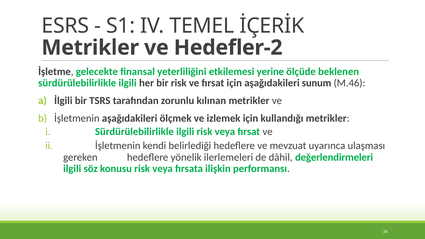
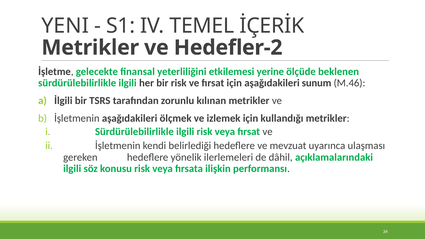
ESRS: ESRS -> YENI
değerlendirmeleri: değerlendirmeleri -> açıklamalarındaki
